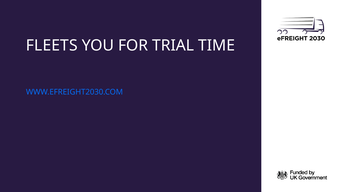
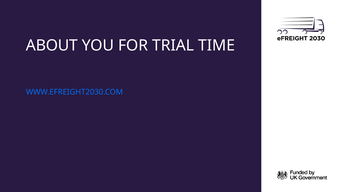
FLEETS: FLEETS -> ABOUT
